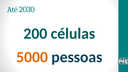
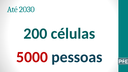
5000 colour: orange -> red
